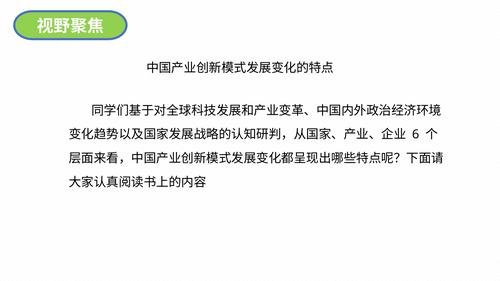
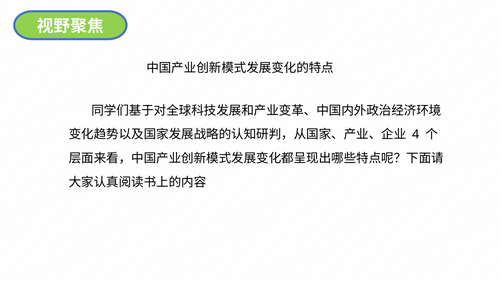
6: 6 -> 4
